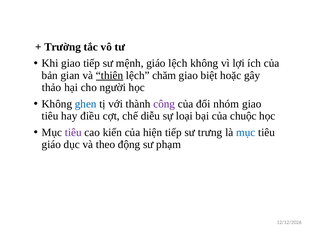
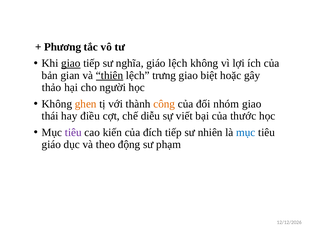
Trường: Trường -> Phương
giao at (71, 63) underline: none -> present
mệnh: mệnh -> nghĩa
chăm: chăm -> trưng
ghen colour: blue -> orange
công colour: purple -> orange
tiêu at (50, 116): tiêu -> thái
loại: loại -> viết
chuộc: chuộc -> thước
hiện: hiện -> đích
trưng: trưng -> nhiên
